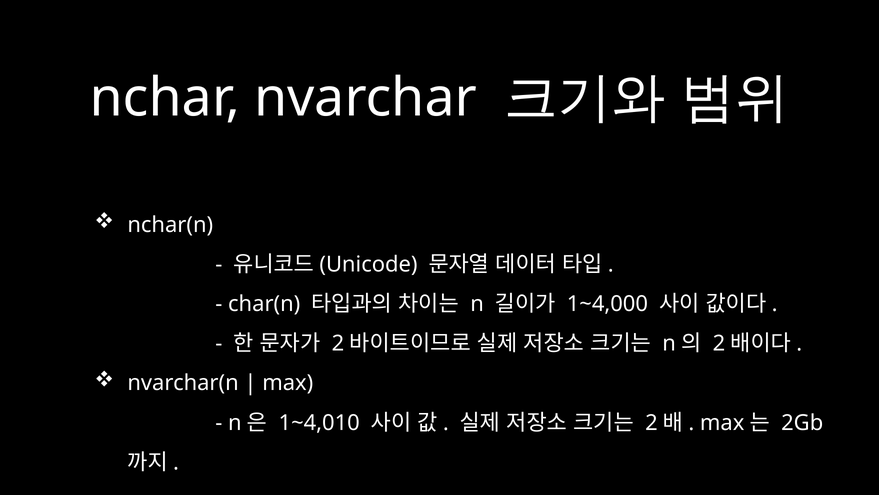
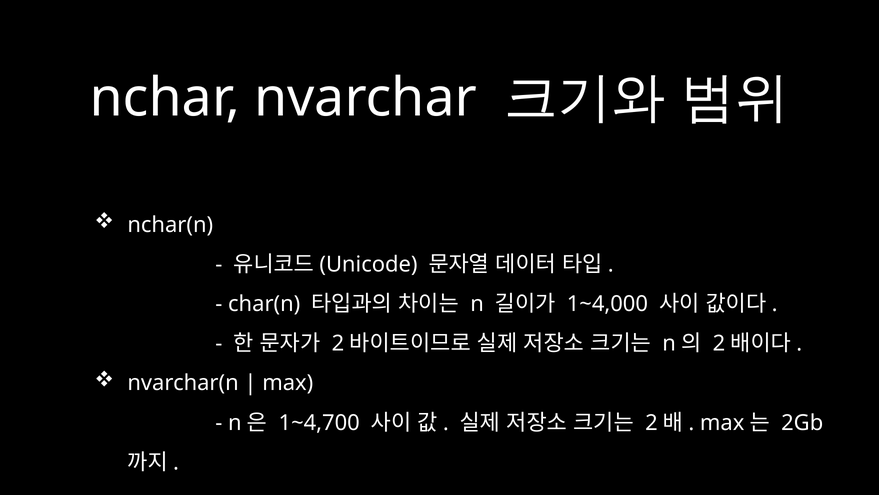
1~4,010: 1~4,010 -> 1~4,700
